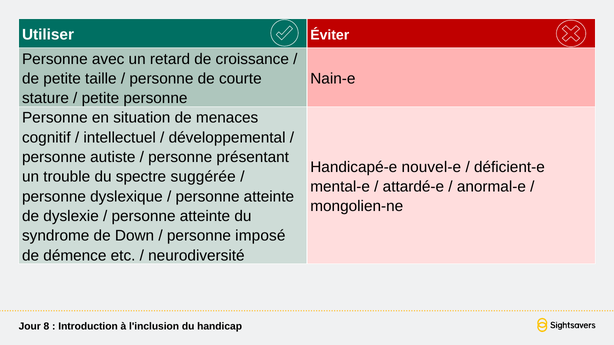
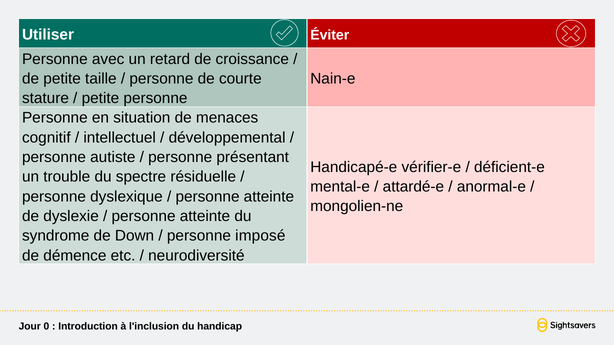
nouvel-e: nouvel-e -> vérifier-e
suggérée: suggérée -> résiduelle
8: 8 -> 0
